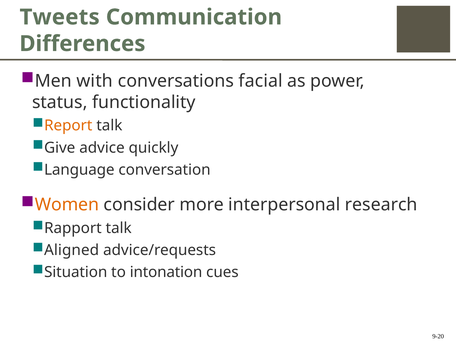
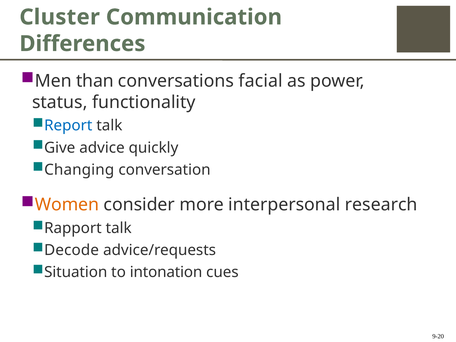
Tweets: Tweets -> Cluster
with: with -> than
Report colour: orange -> blue
Language: Language -> Changing
Aligned: Aligned -> Decode
